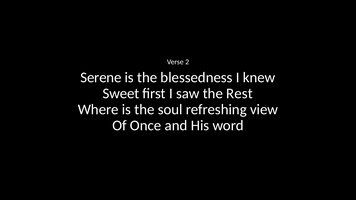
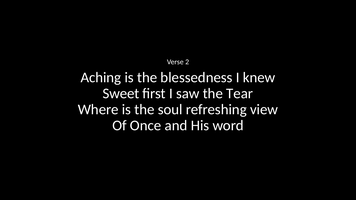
Serene: Serene -> Aching
Rest: Rest -> Tear
